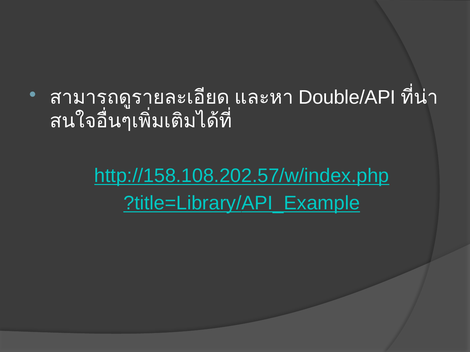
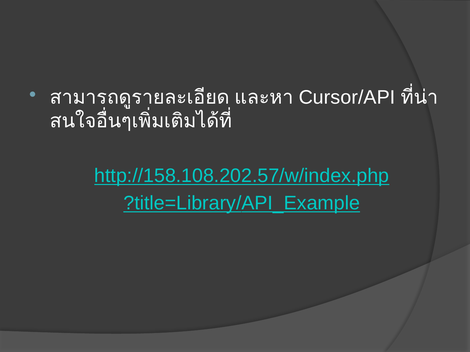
Double/API: Double/API -> Cursor/API
